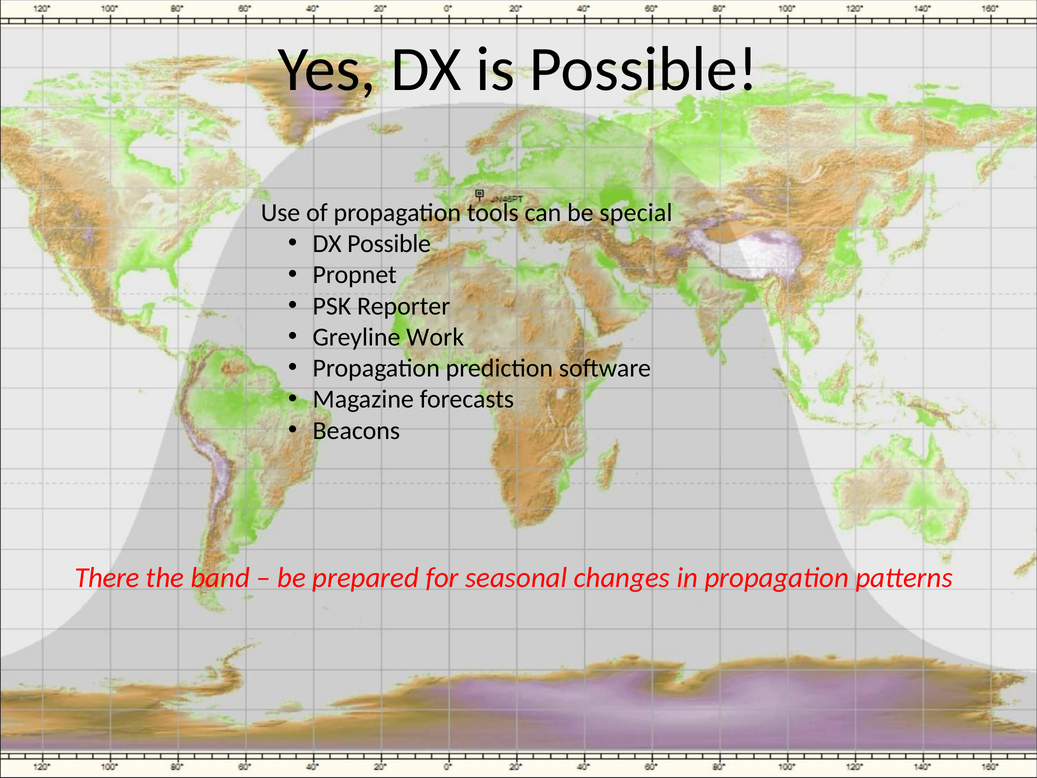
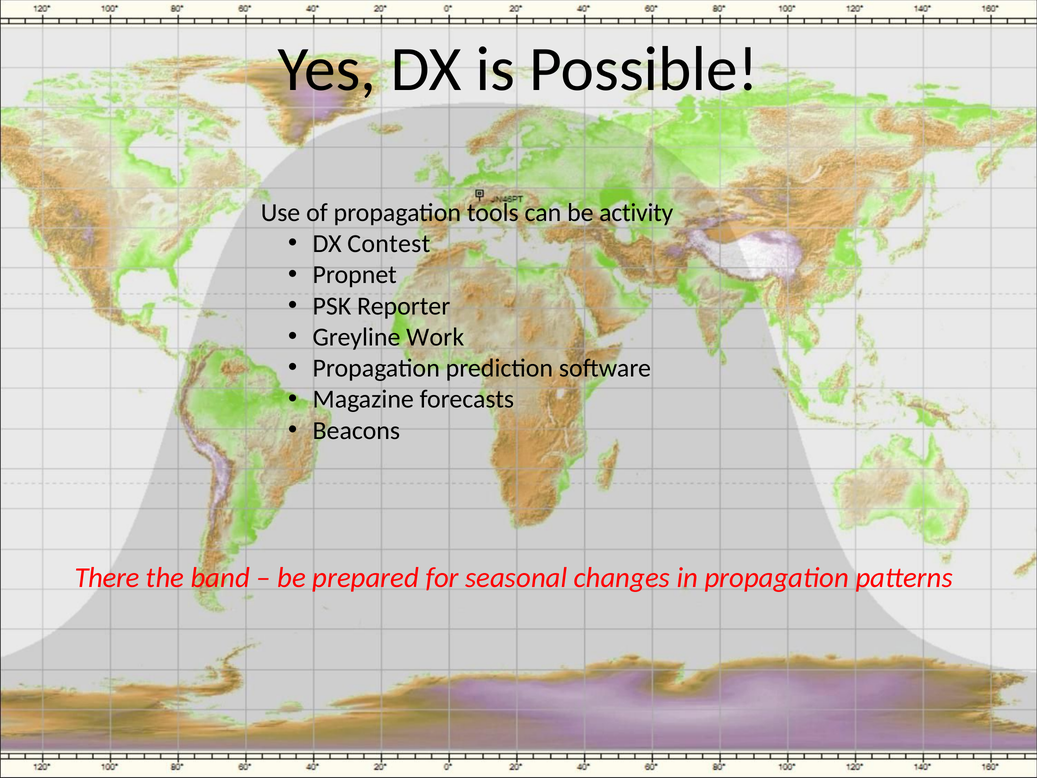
special: special -> activity
DX Possible: Possible -> Contest
